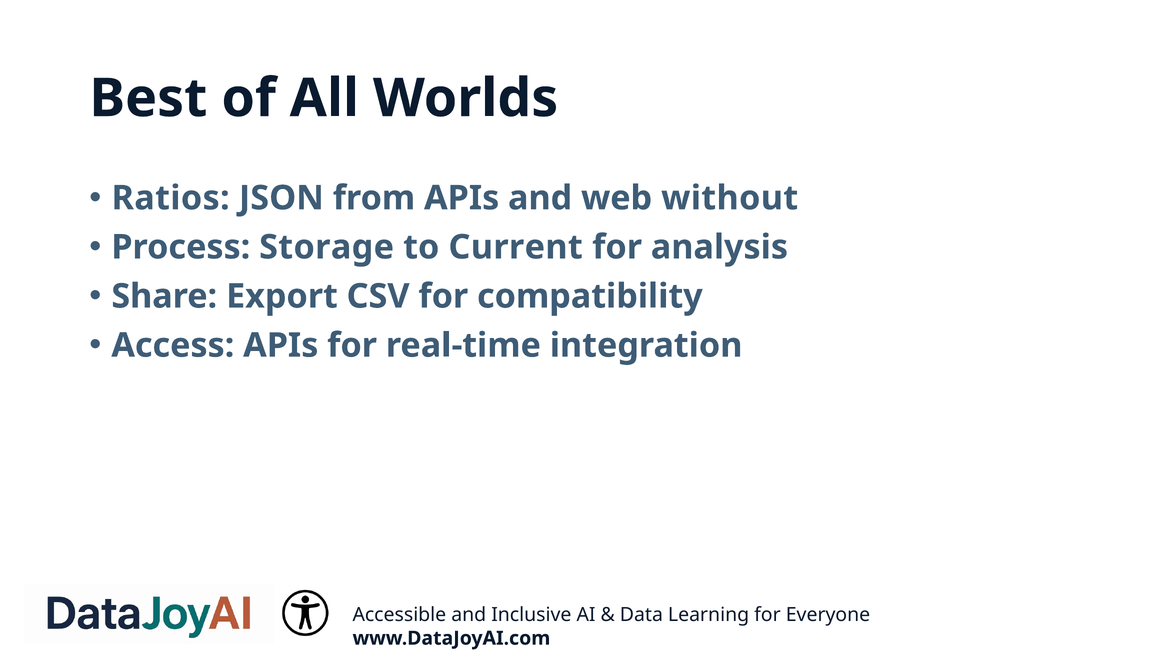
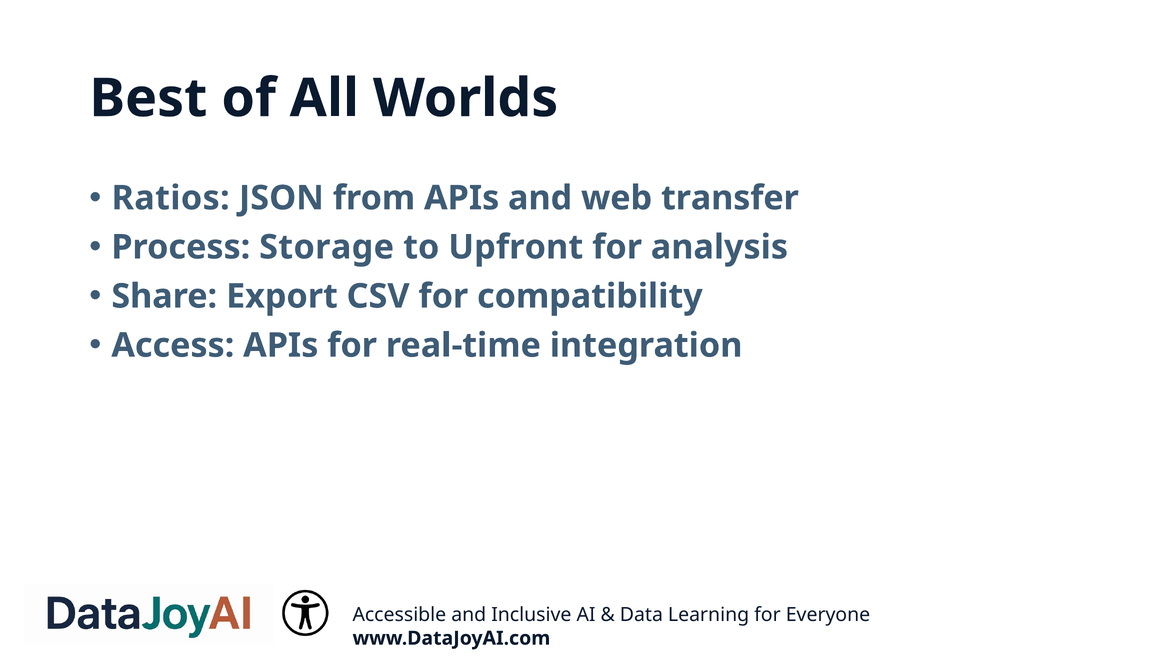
without: without -> transfer
Current: Current -> Upfront
